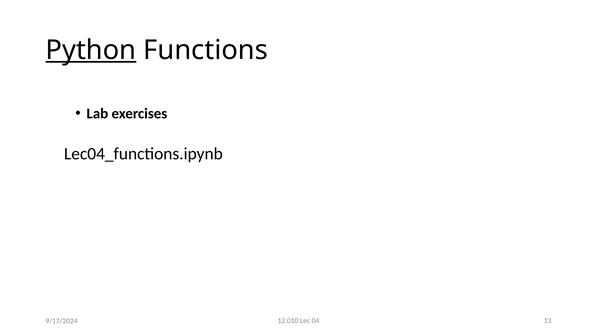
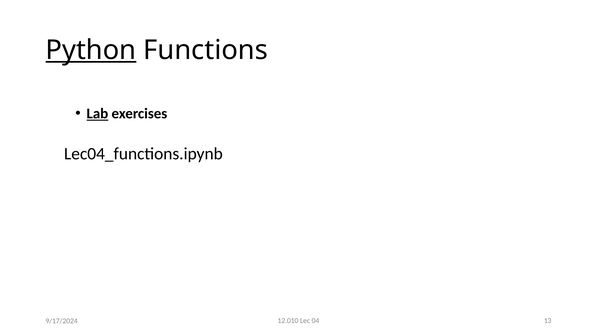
Lab underline: none -> present
